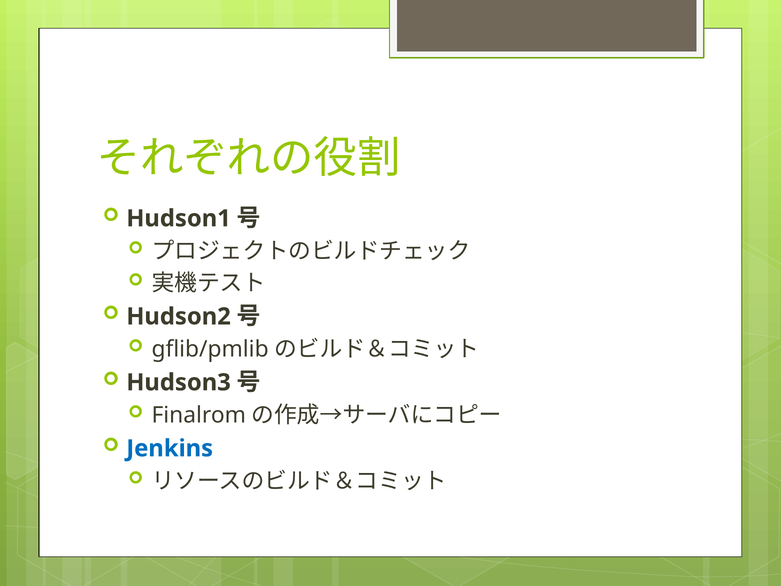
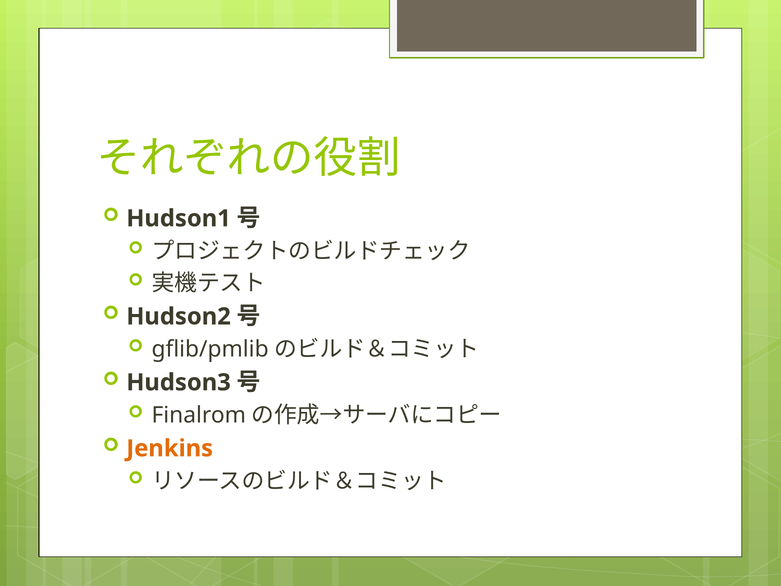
Jenkins colour: blue -> orange
